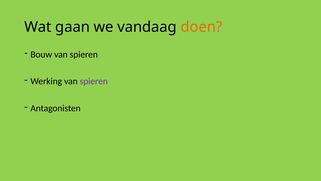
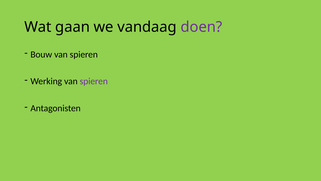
doen colour: orange -> purple
